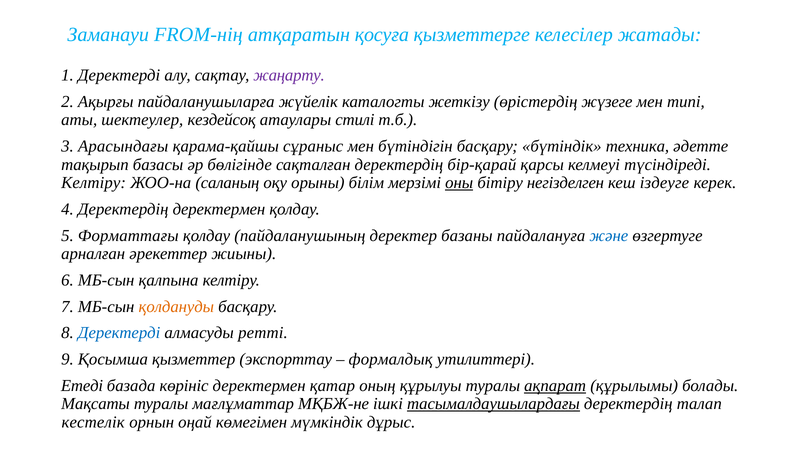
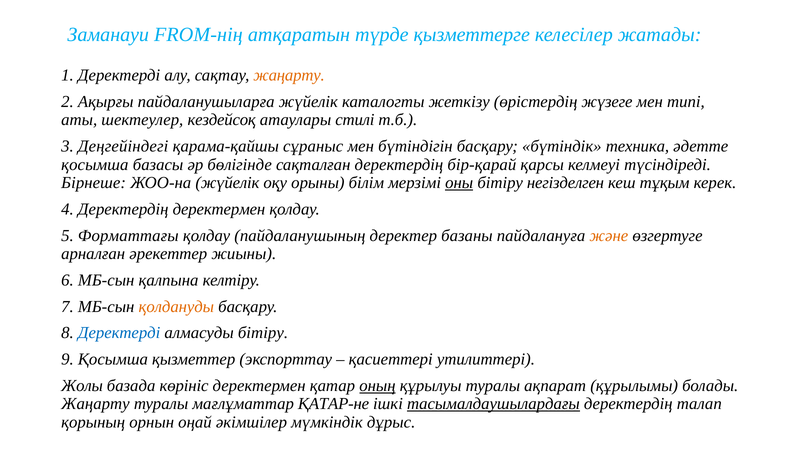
қосуға: қосуға -> түрде
жаңарту at (289, 75) colour: purple -> orange
Арасындағы: Арасындағы -> Деңгейіндегі
тақырып at (95, 164): тақырып -> қосымша
Келтіру at (94, 182): Келтіру -> Бірнеше
ЖОО-на саланың: саланың -> жүйелік
іздеуге: іздеуге -> тұқым
және colour: blue -> orange
алмасуды ретті: ретті -> бітіру
формалдық: формалдық -> қасиеттері
Етеді: Етеді -> Жолы
оның underline: none -> present
ақпарат underline: present -> none
Мақсаты at (96, 404): Мақсаты -> Жаңарту
МҚБЖ-не: МҚБЖ-не -> ҚАТАР-не
кестелік: кестелік -> қорының
көмегімен: көмегімен -> әкімшілер
